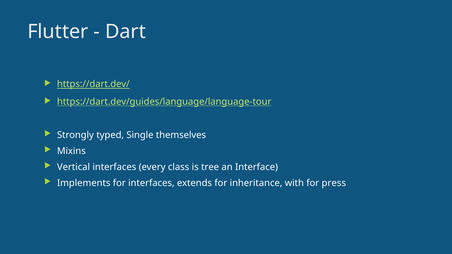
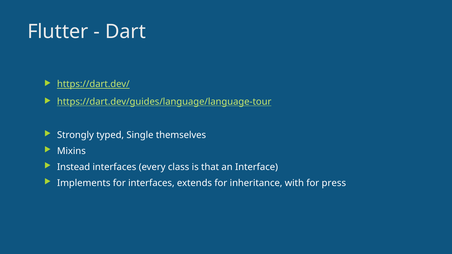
Vertical: Vertical -> Instead
tree: tree -> that
